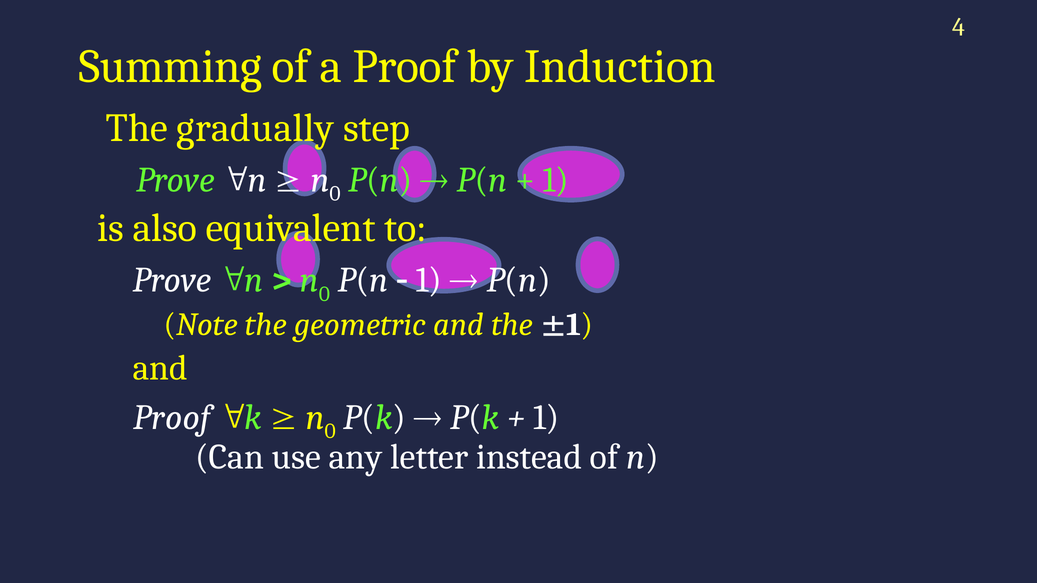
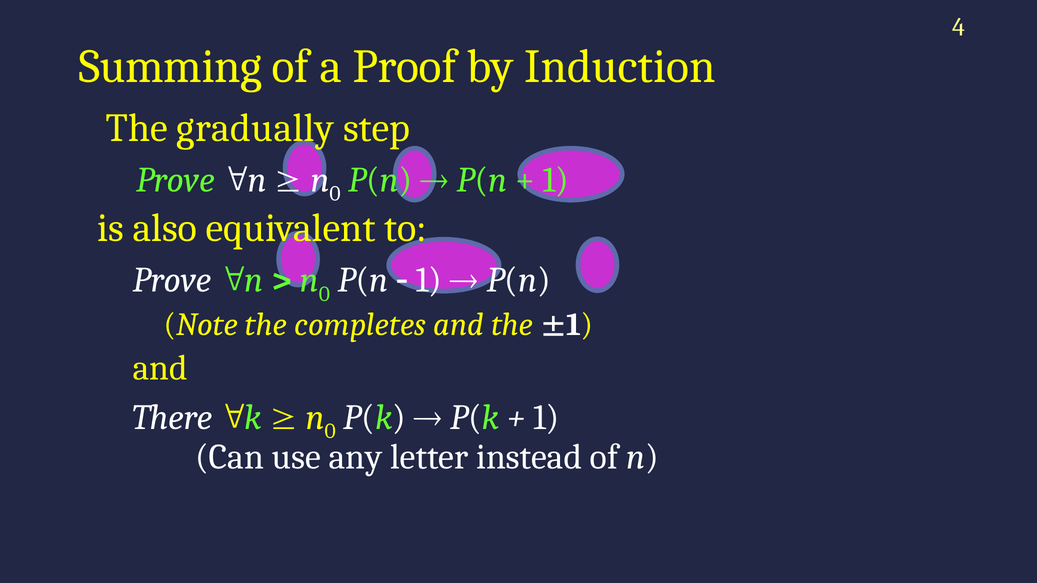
geometric: geometric -> completes
Proof at (172, 418): Proof -> There
